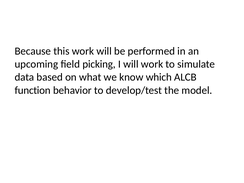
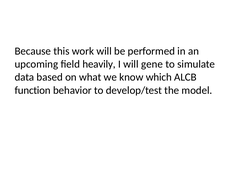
picking: picking -> heavily
will work: work -> gene
